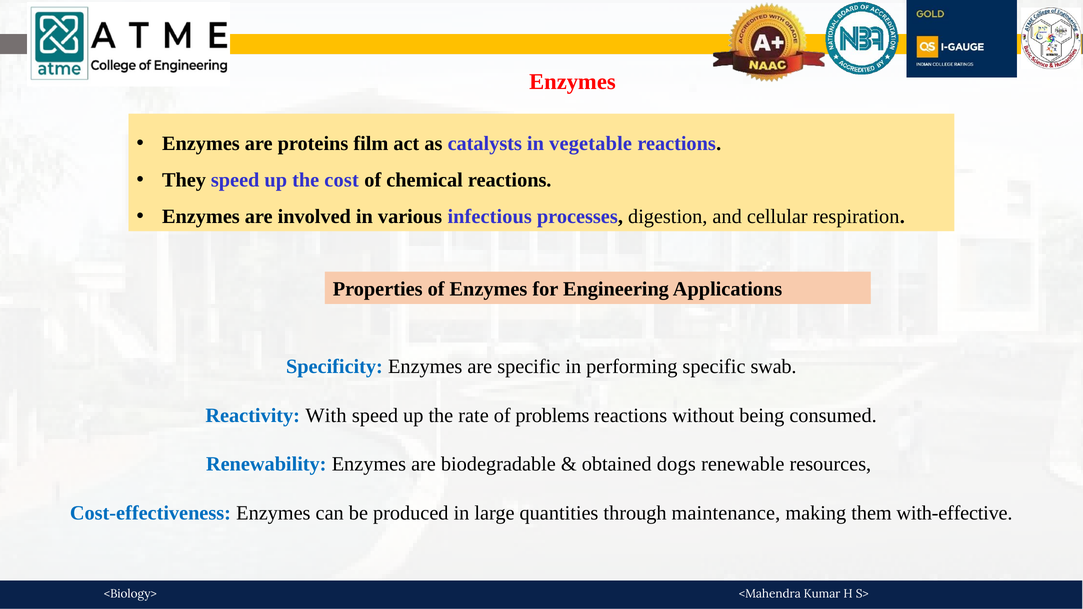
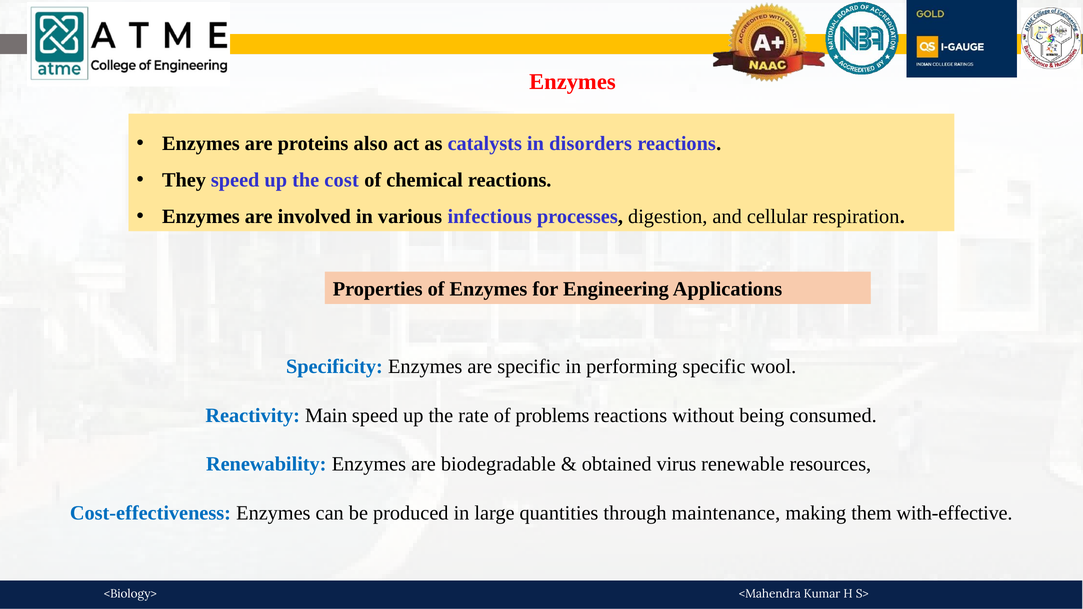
film: film -> also
vegetable: vegetable -> disorders
swab: swab -> wool
With: With -> Main
dogs: dogs -> virus
